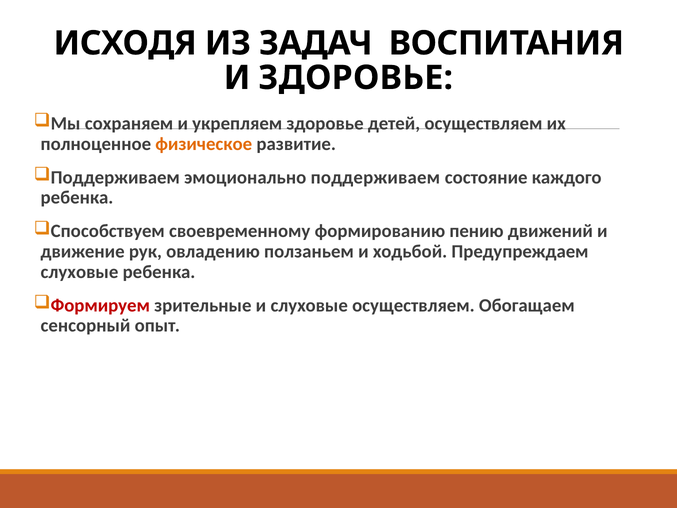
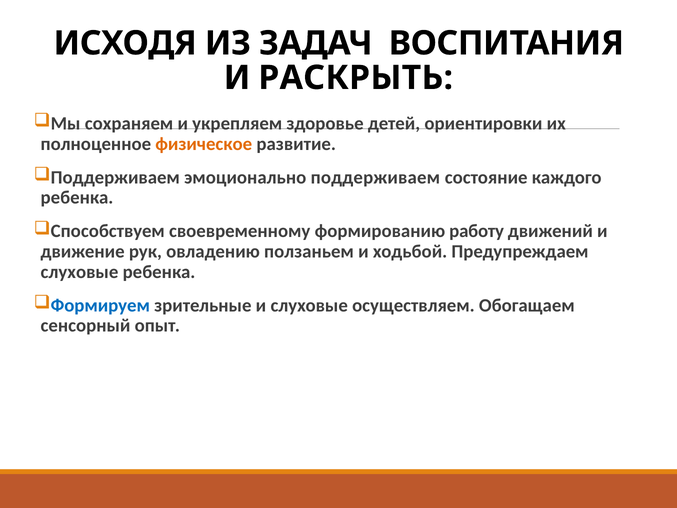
И ЗДОРОВЬЕ: ЗДОРОВЬЕ -> РАСКРЫТЬ
детей осуществляем: осуществляем -> ориентировки
пению: пению -> работу
Формируем colour: red -> blue
